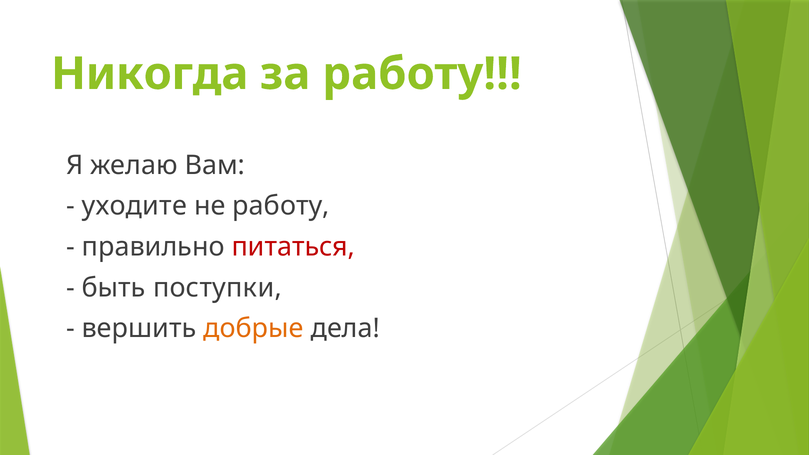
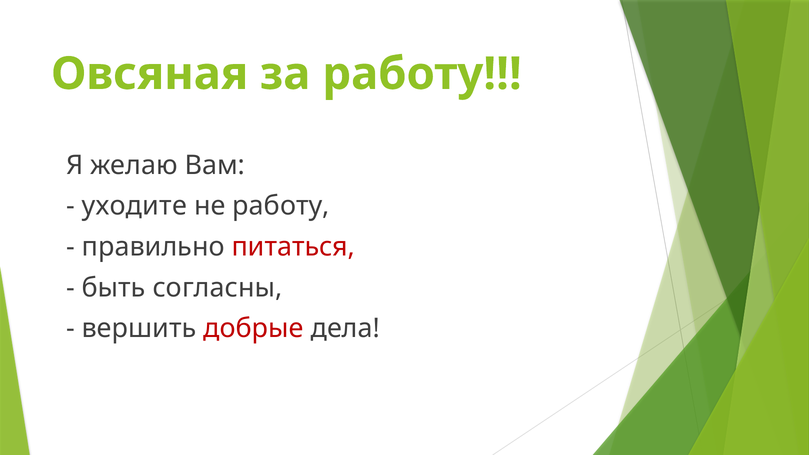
Никогда: Никогда -> Овсяная
поступки: поступки -> согласны
добрые colour: orange -> red
